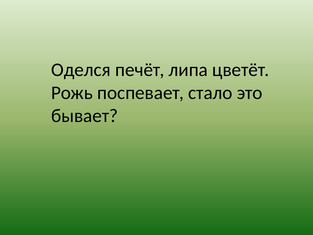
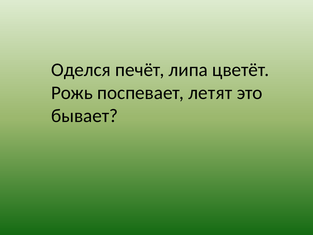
стало: стало -> летят
